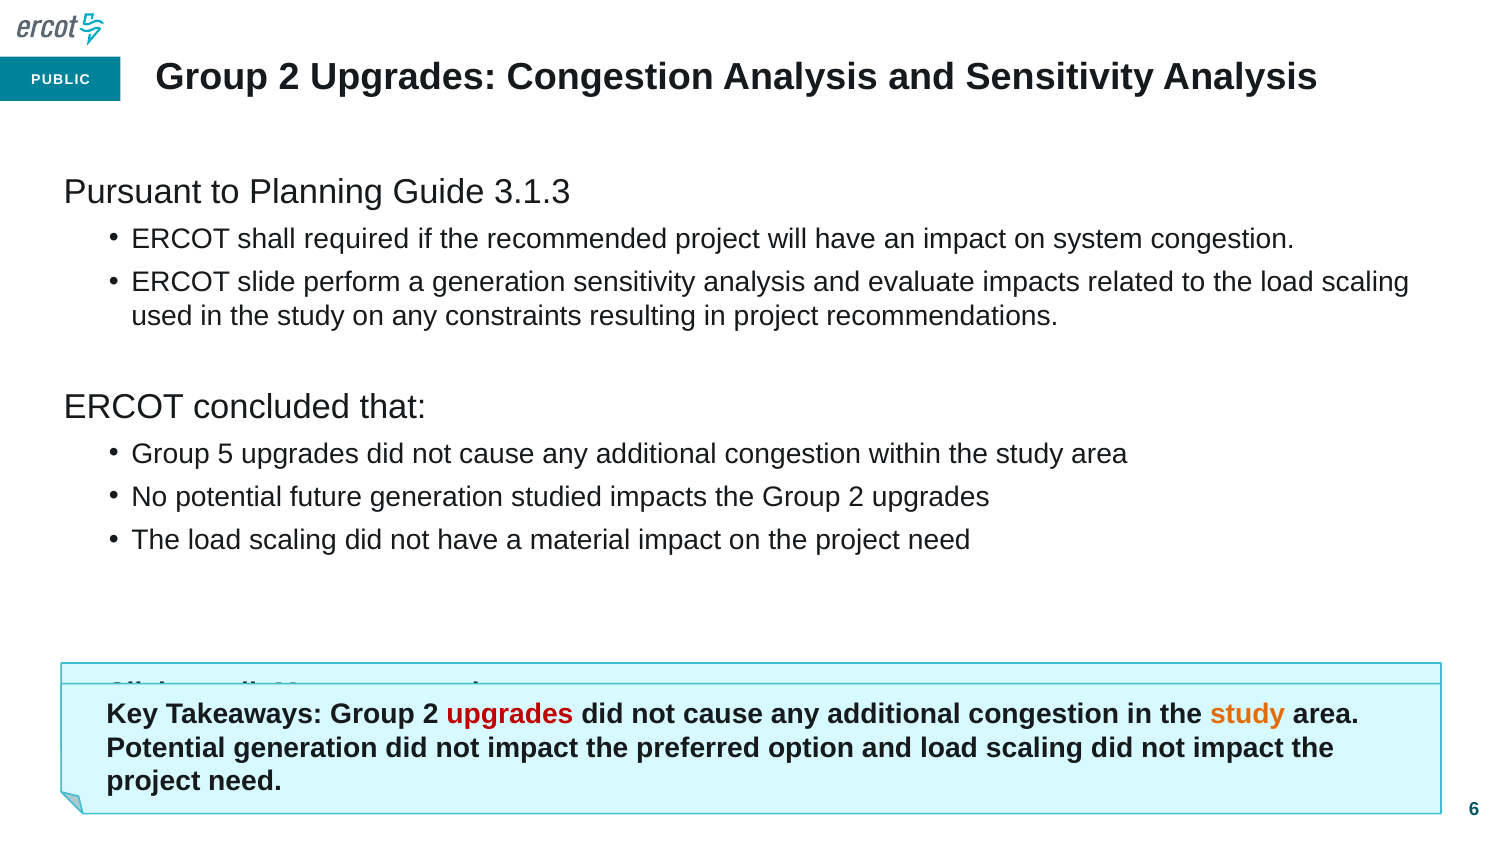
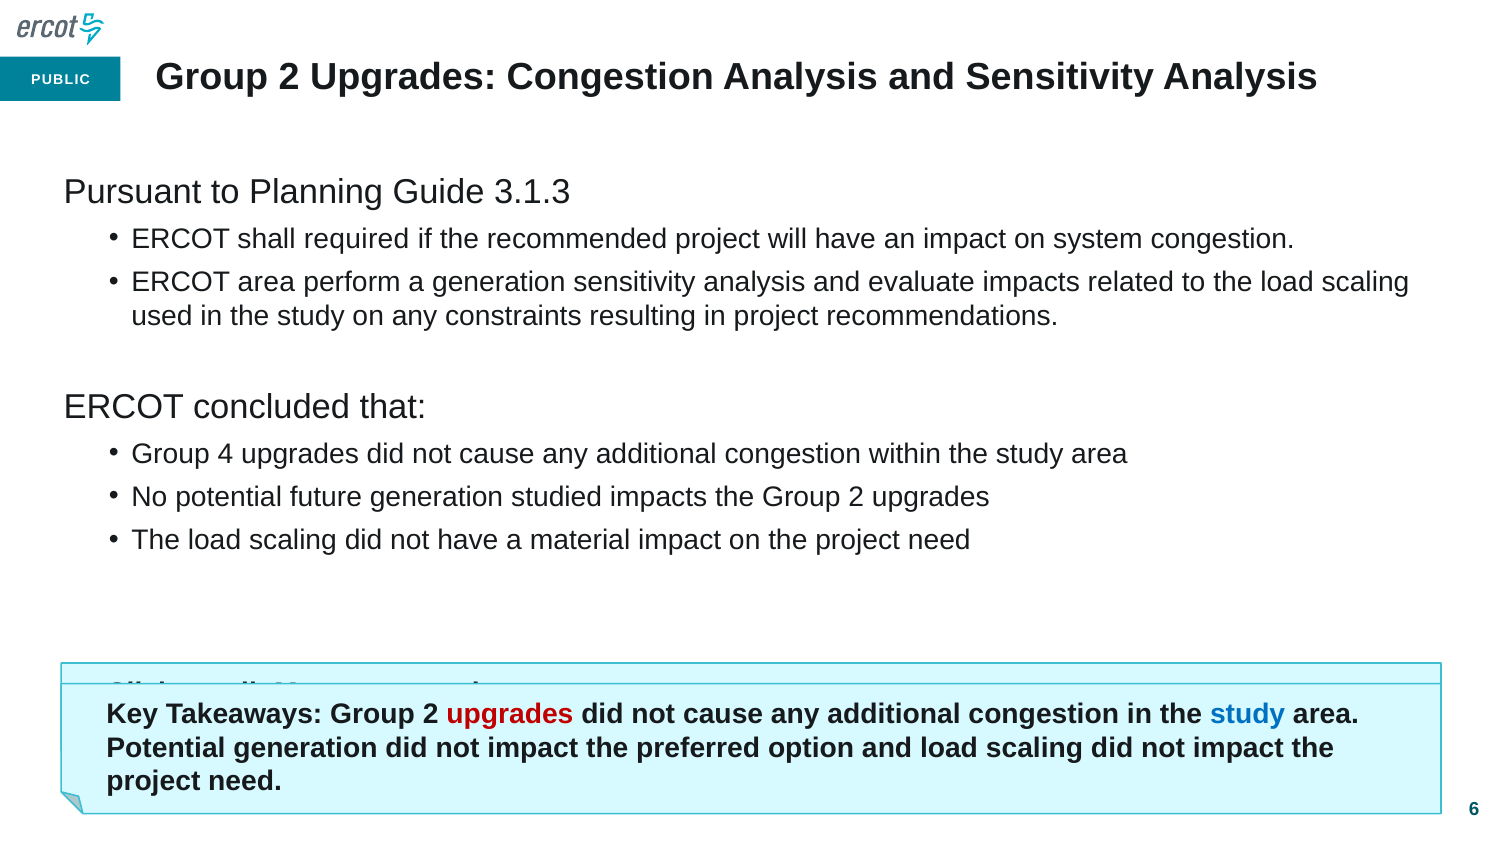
ERCOT slide: slide -> area
5: 5 -> 4
study at (1248, 714) colour: orange -> blue
